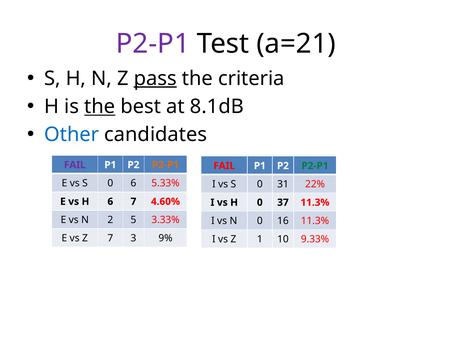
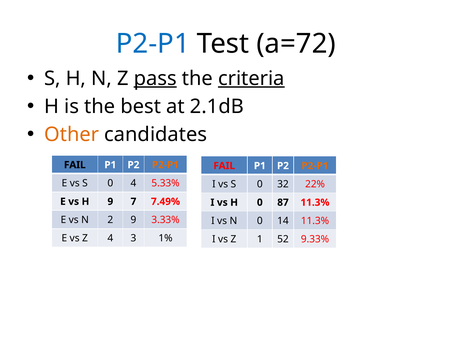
P2-P1 at (153, 44) colour: purple -> blue
a=21: a=21 -> a=72
criteria underline: none -> present
the at (100, 107) underline: present -> none
8.1dB: 8.1dB -> 2.1dB
Other colour: blue -> orange
FAIL at (75, 165) colour: purple -> black
P2-P1 at (315, 166) colour: green -> orange
0 6: 6 -> 4
31: 31 -> 32
H 6: 6 -> 9
4.60%: 4.60% -> 7.49%
37: 37 -> 87
2 5: 5 -> 9
16: 16 -> 14
Z 7: 7 -> 4
9%: 9% -> 1%
10: 10 -> 52
